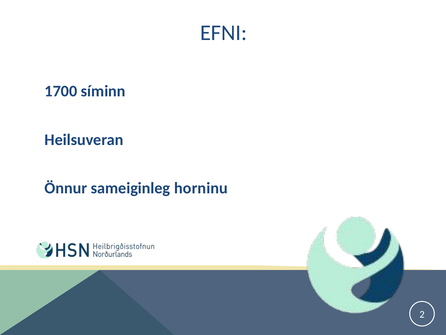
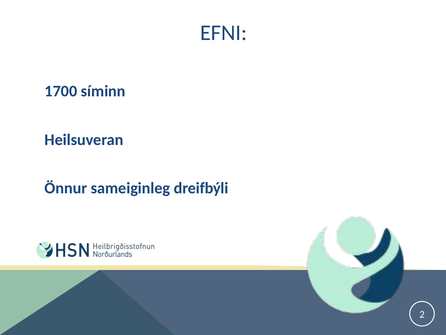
horninu: horninu -> dreifbýli
